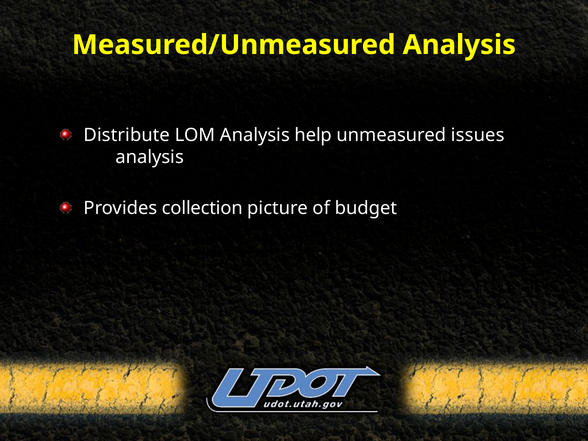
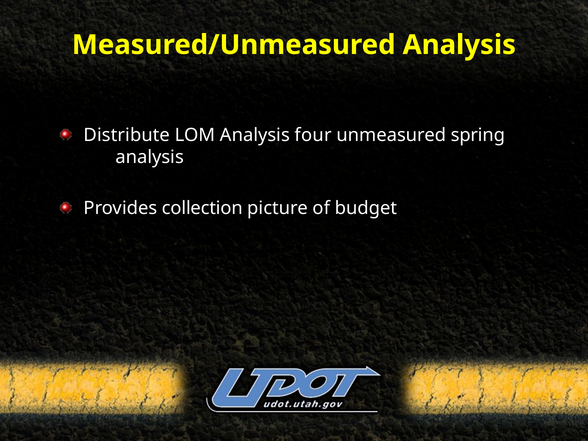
help: help -> four
issues: issues -> spring
